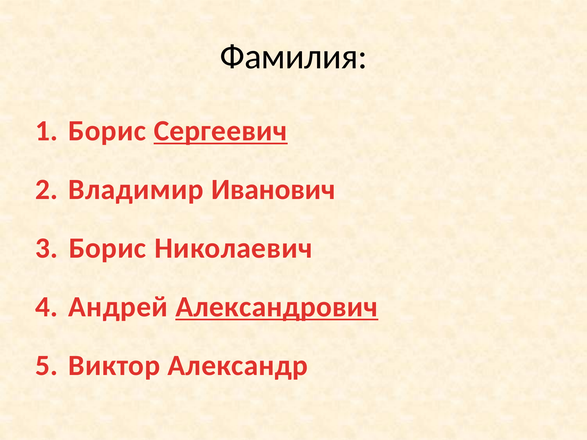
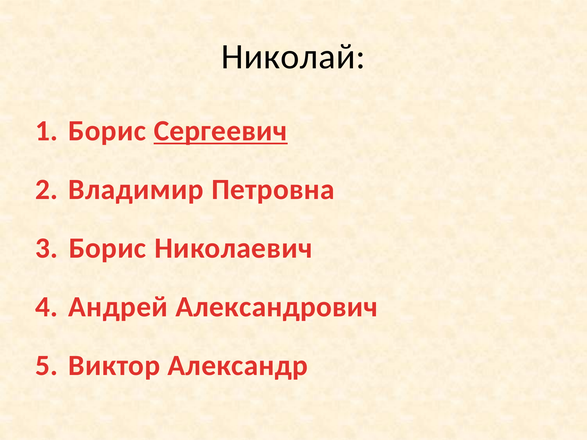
Фамилия: Фамилия -> Николай
Иванович: Иванович -> Петровна
Александрович underline: present -> none
